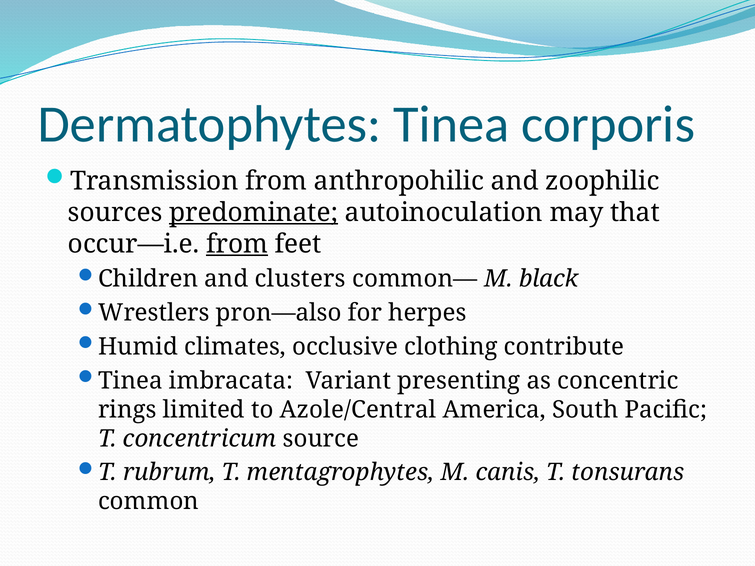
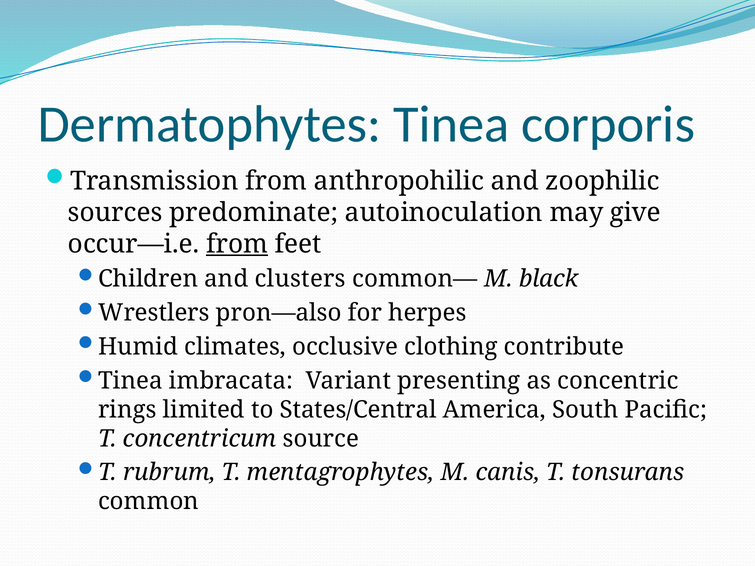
predominate underline: present -> none
that: that -> give
Azole/Central: Azole/Central -> States/Central
